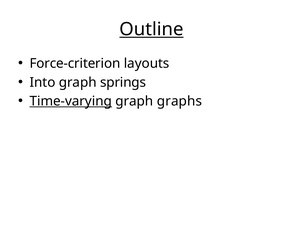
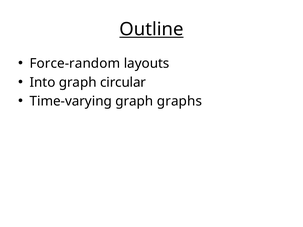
Force-criterion: Force-criterion -> Force-random
springs: springs -> circular
Time-varying underline: present -> none
